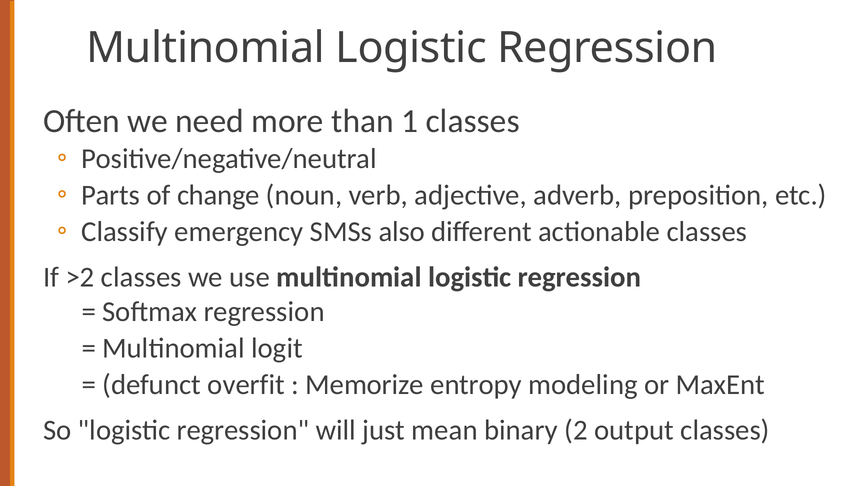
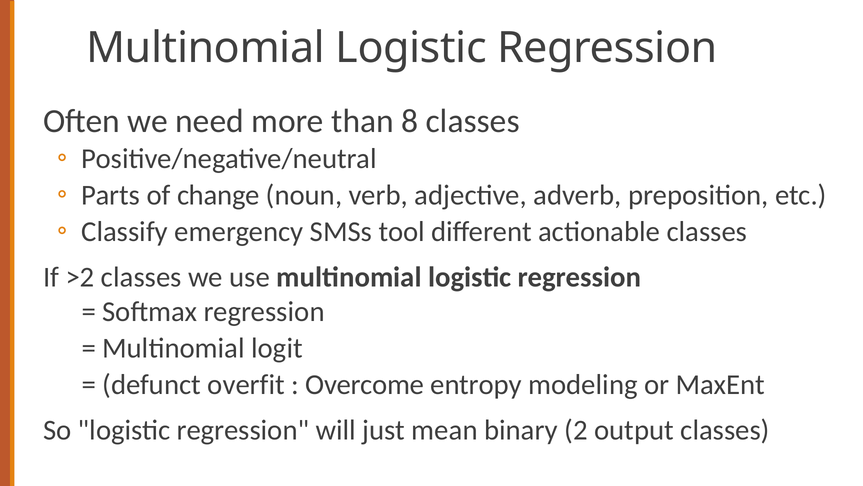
1: 1 -> 8
also: also -> tool
Memorize: Memorize -> Overcome
